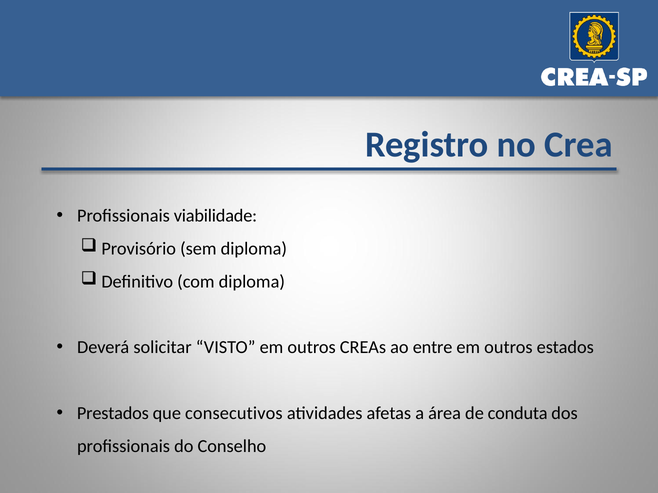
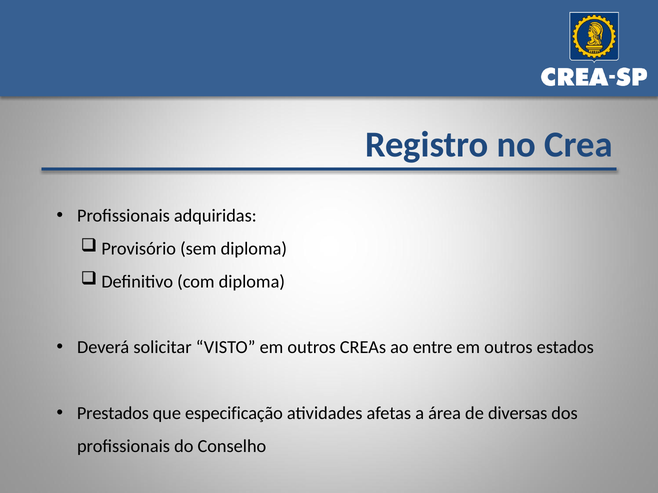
viabilidade: viabilidade -> adquiridas
consecutivos: consecutivos -> especificação
conduta: conduta -> diversas
